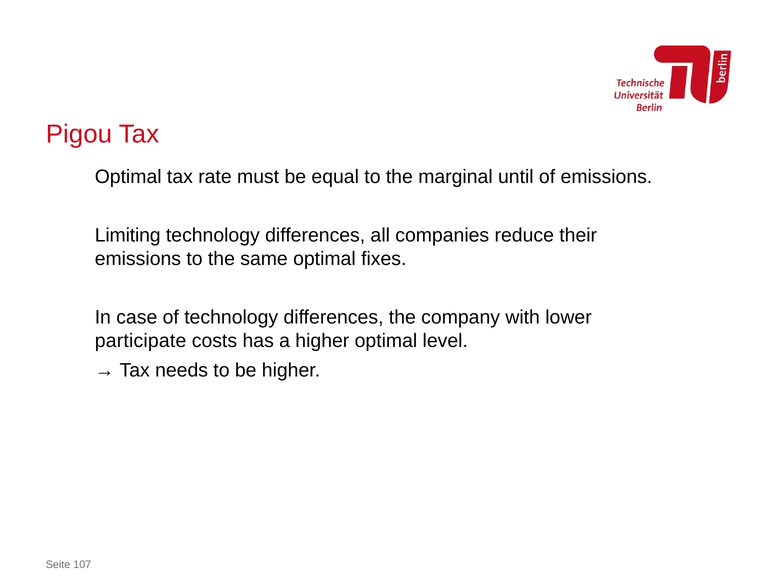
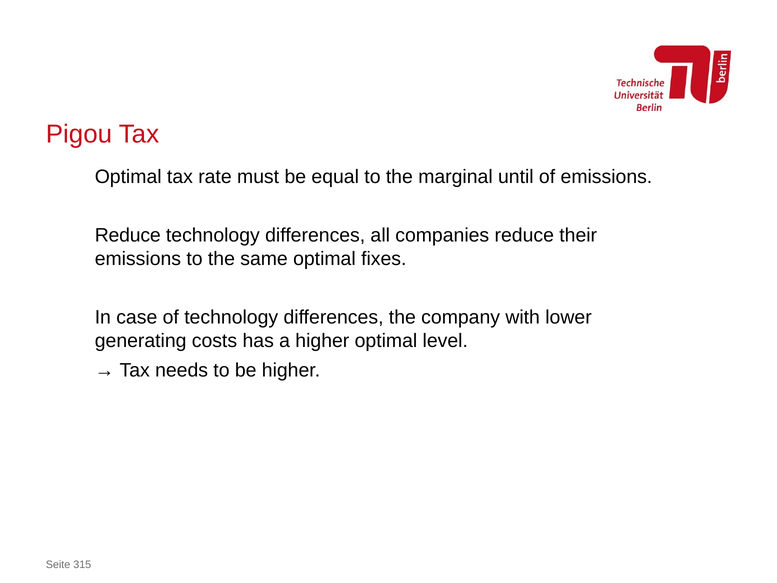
Limiting at (128, 235): Limiting -> Reduce
participate: participate -> generating
107: 107 -> 315
